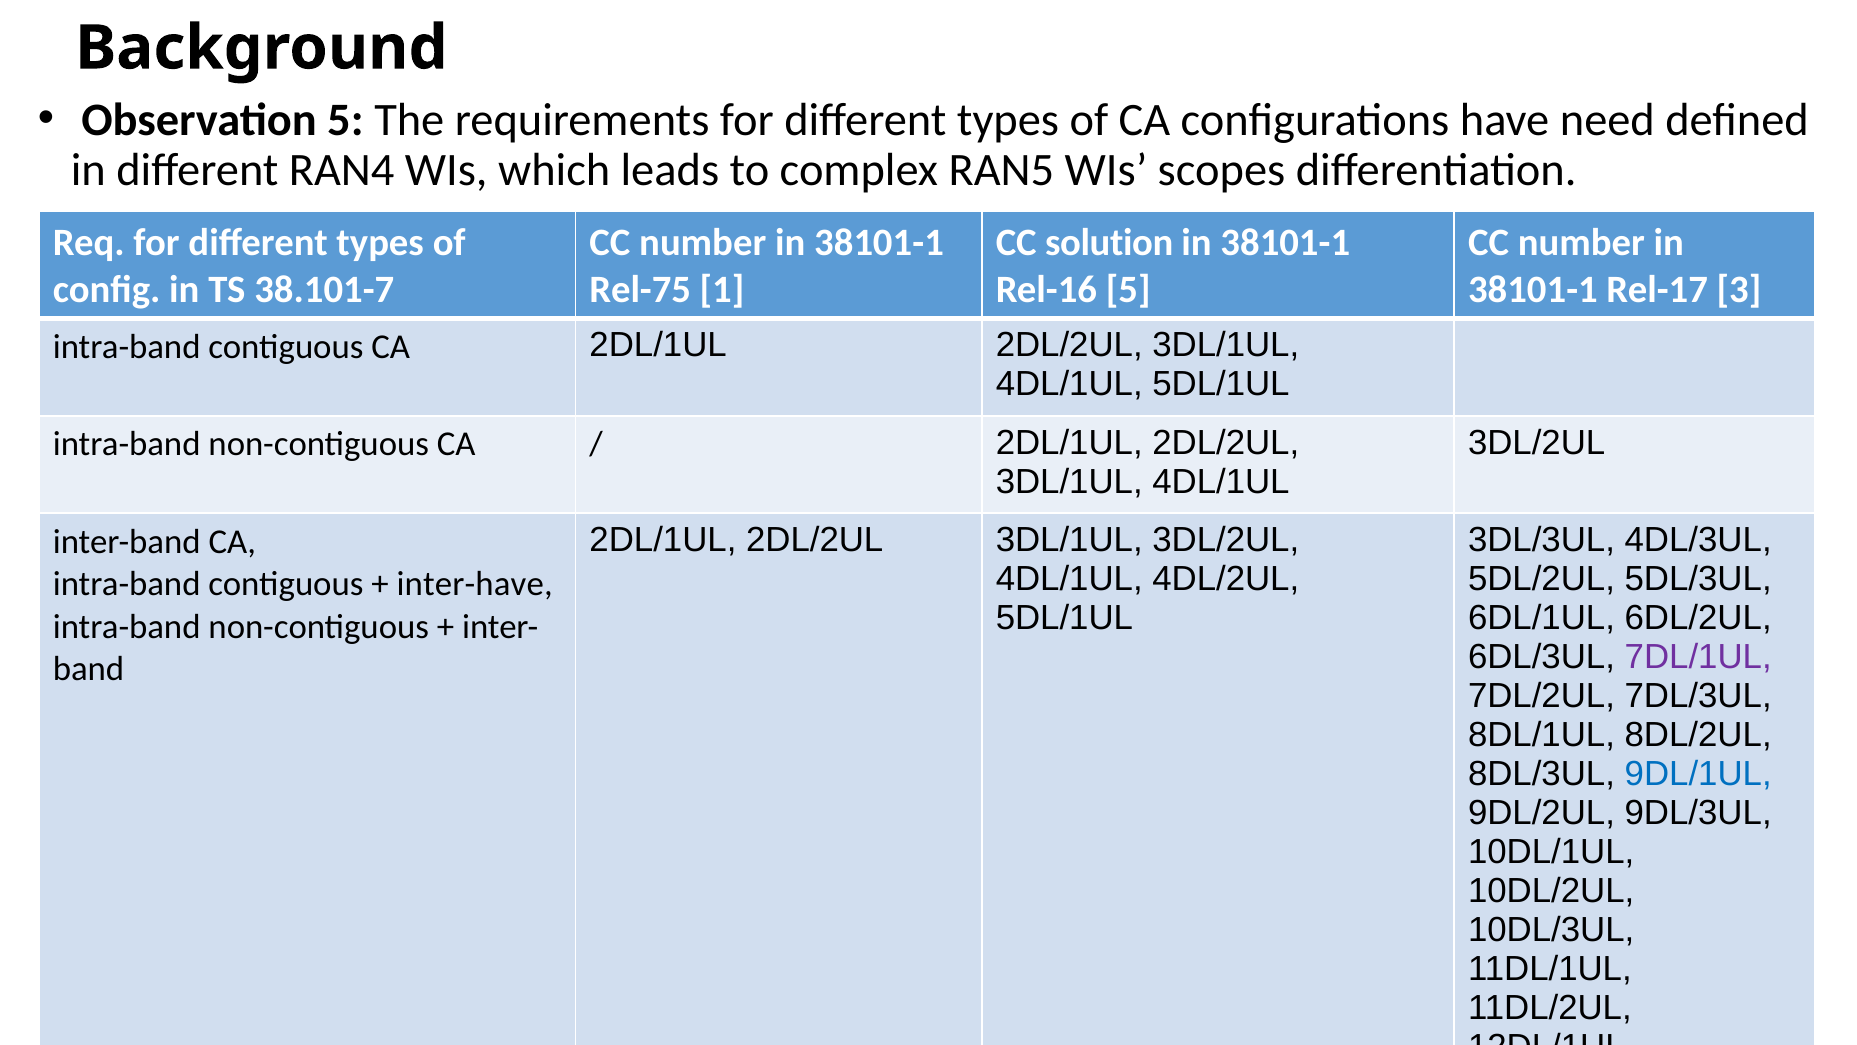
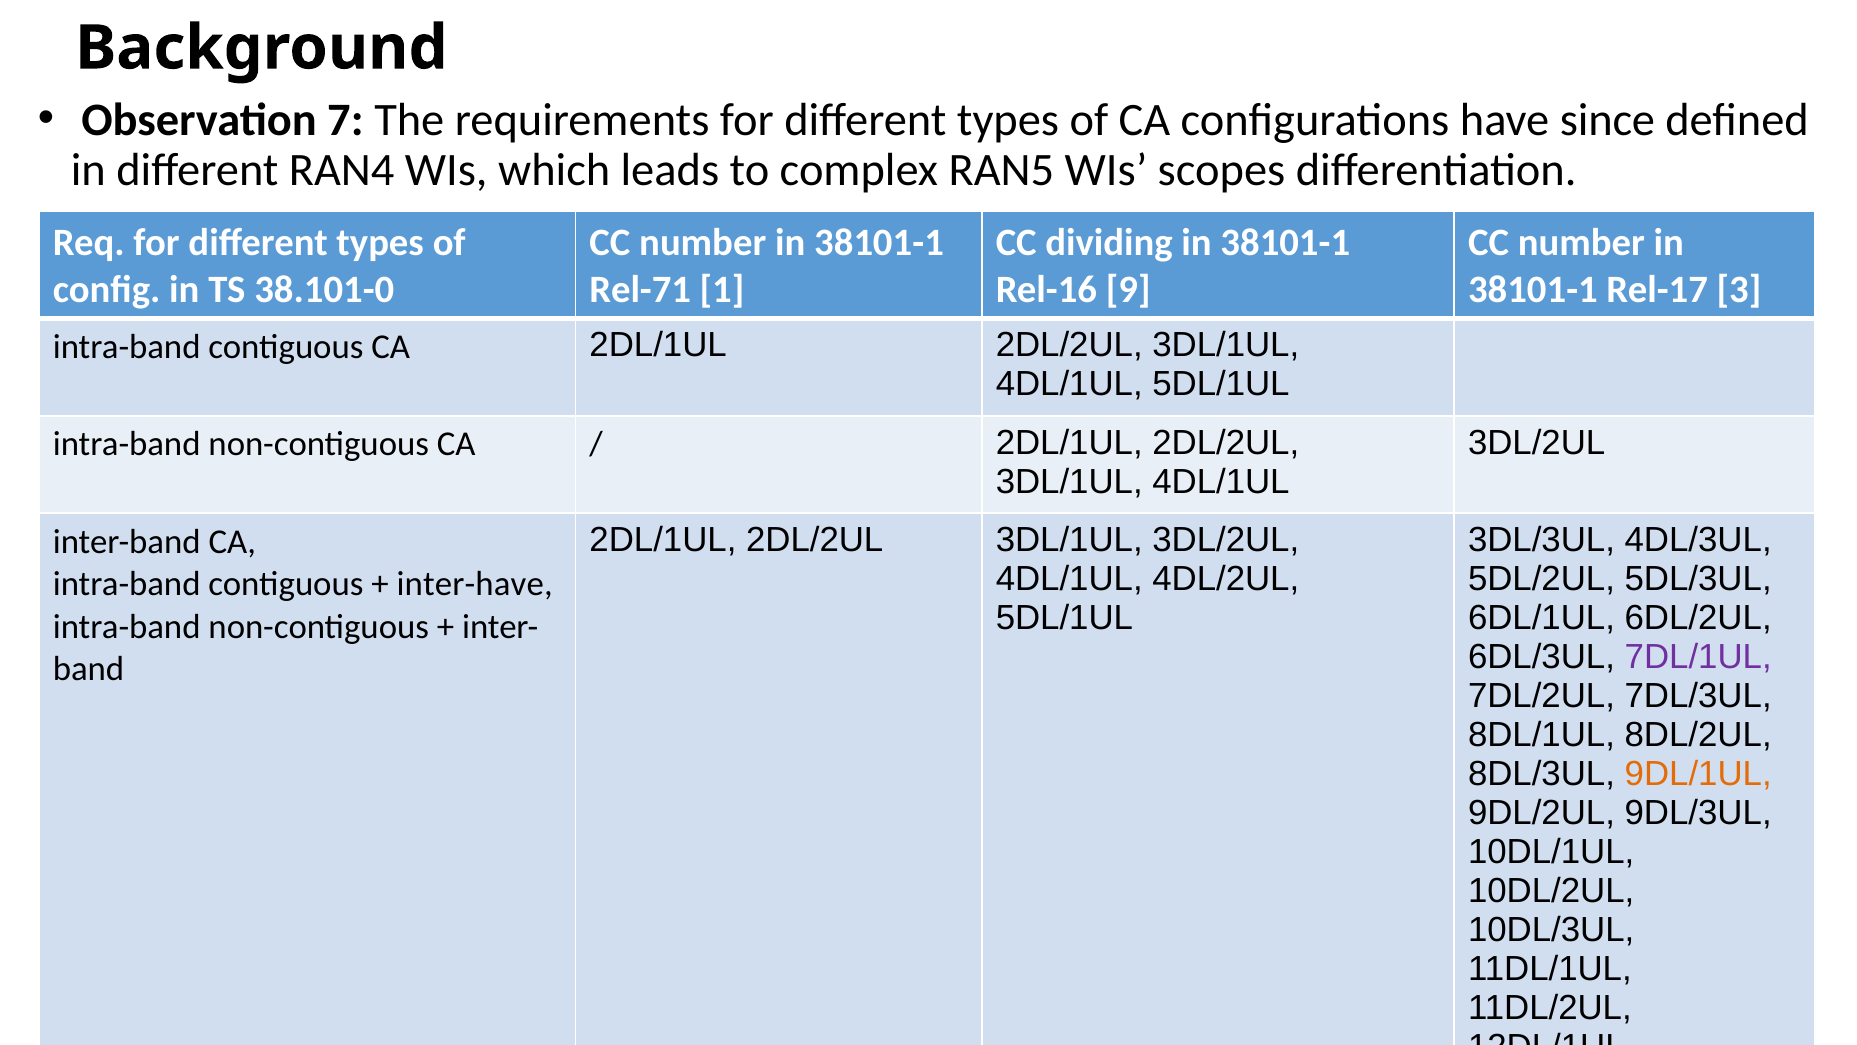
Observation 5: 5 -> 7
need: need -> since
solution: solution -> dividing
38.101-7: 38.101-7 -> 38.101-0
Rel-75: Rel-75 -> Rel-71
Rel-16 5: 5 -> 9
9DL/1UL colour: blue -> orange
